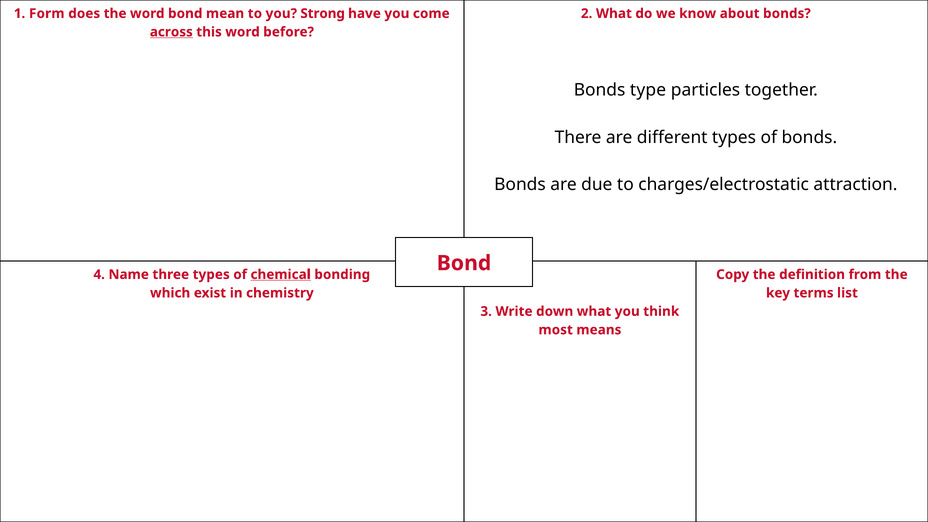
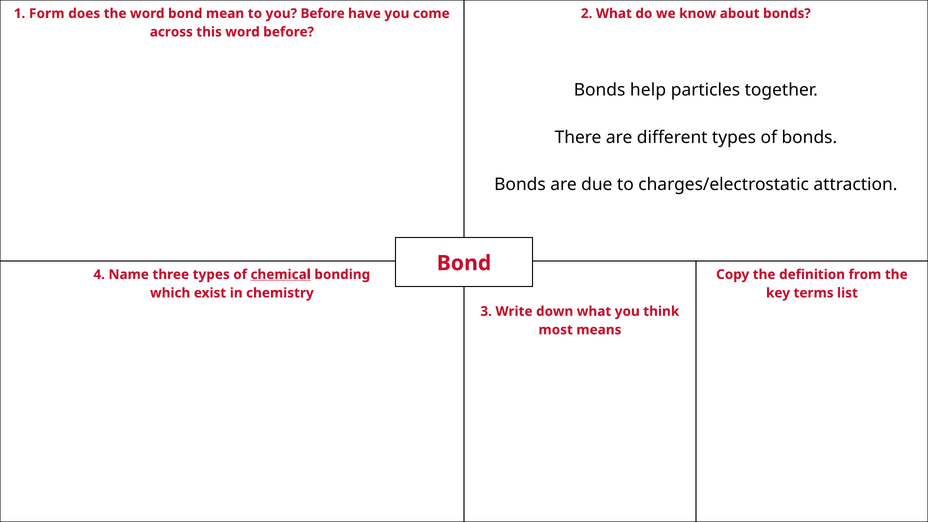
you Strong: Strong -> Before
across underline: present -> none
type: type -> help
